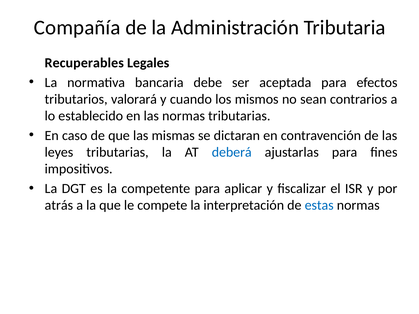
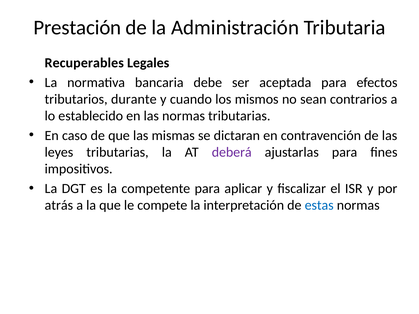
Compañía: Compañía -> Prestación
valorará: valorará -> durante
deberá colour: blue -> purple
